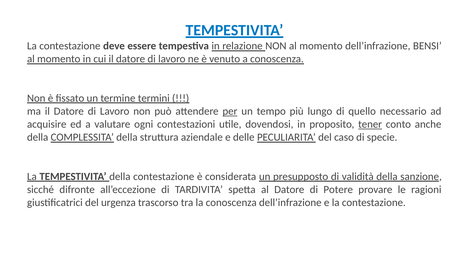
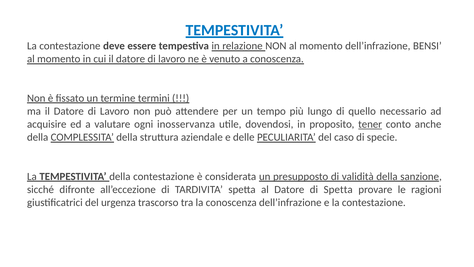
per underline: present -> none
contestazioni: contestazioni -> inosservanza
di Potere: Potere -> Spetta
